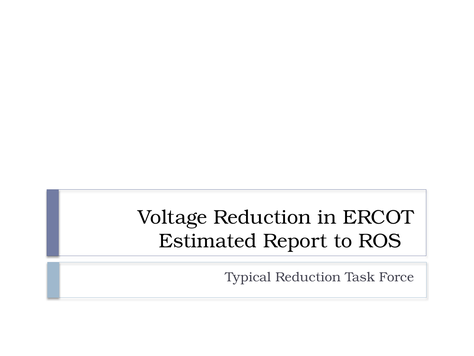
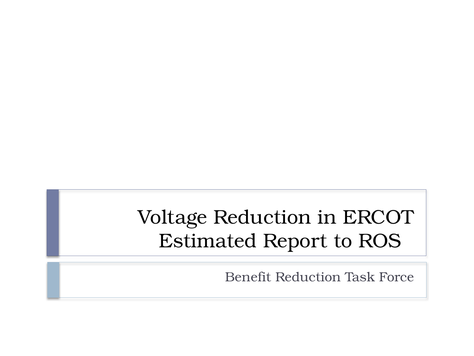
Typical: Typical -> Benefit
